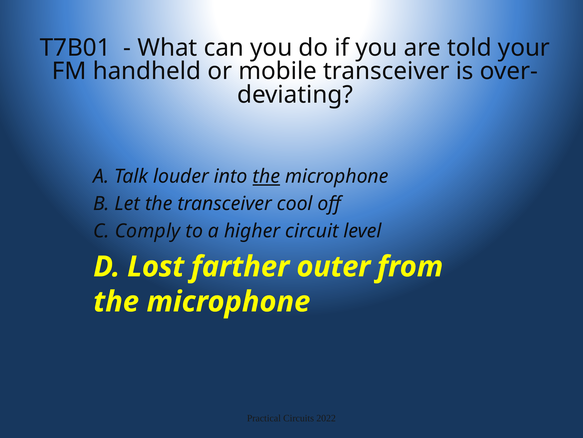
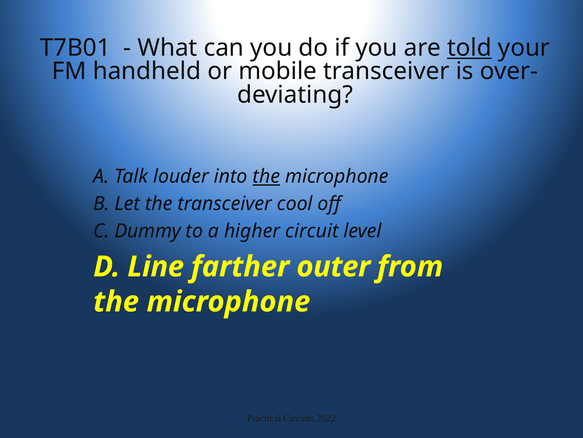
told underline: none -> present
Comply: Comply -> Dummy
Lost: Lost -> Line
